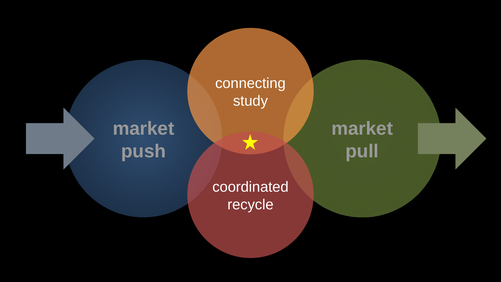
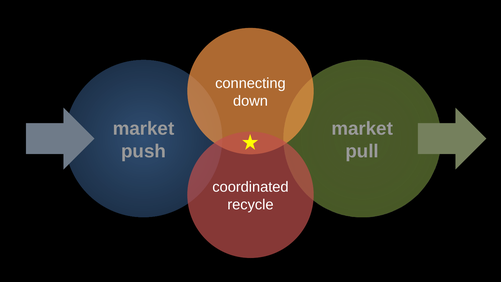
study: study -> down
